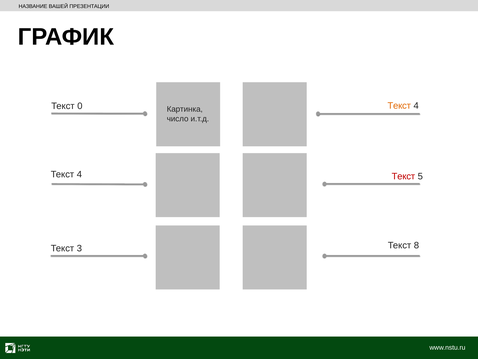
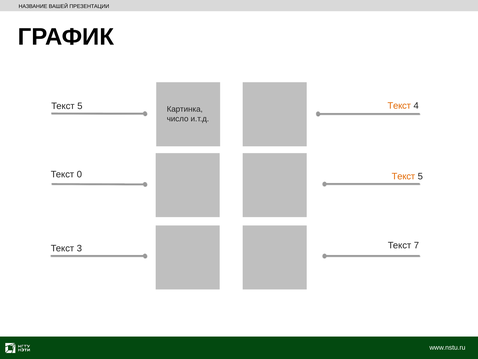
0 at (80, 106): 0 -> 5
4 at (79, 174): 4 -> 0
Текст at (403, 176) colour: red -> orange
8: 8 -> 7
